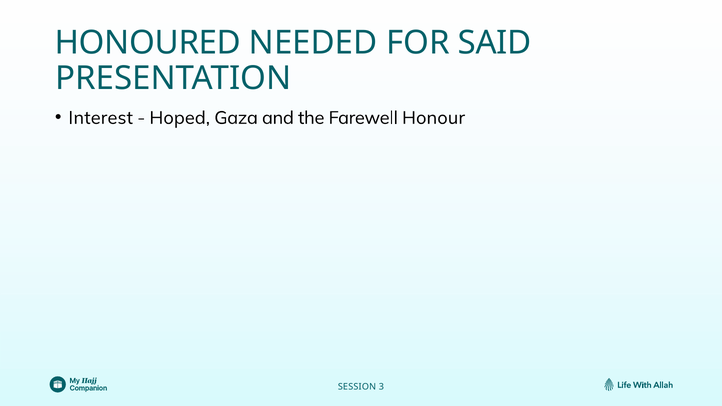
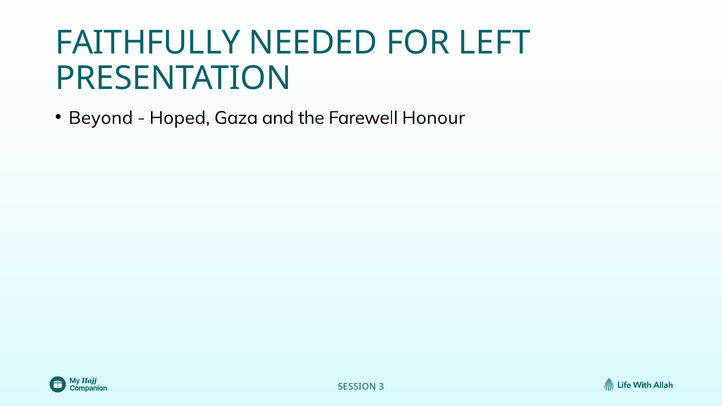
HONOURED: HONOURED -> FAITHFULLY
SAID: SAID -> LEFT
Interest: Interest -> Beyond
